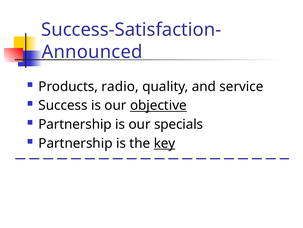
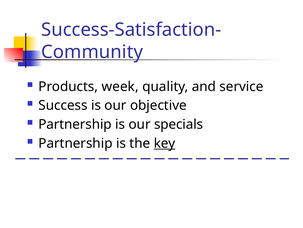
Announced: Announced -> Community
radio: radio -> week
objective underline: present -> none
